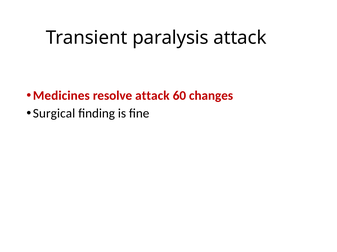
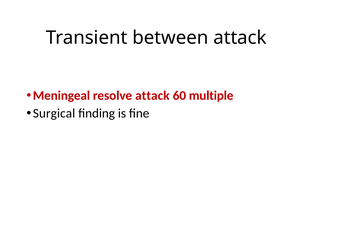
paralysis: paralysis -> between
Medicines: Medicines -> Meningeal
changes: changes -> multiple
